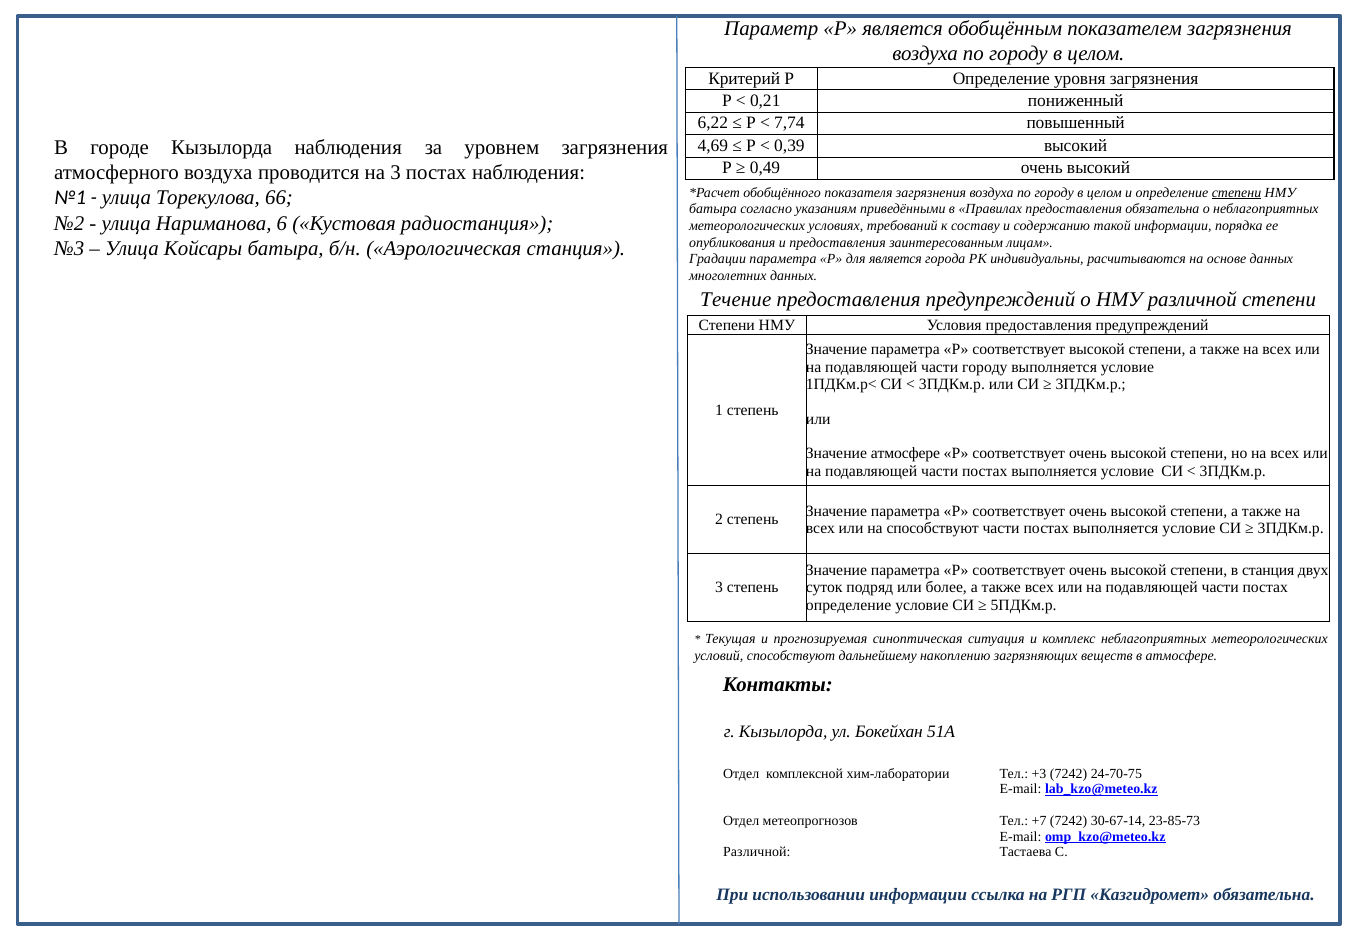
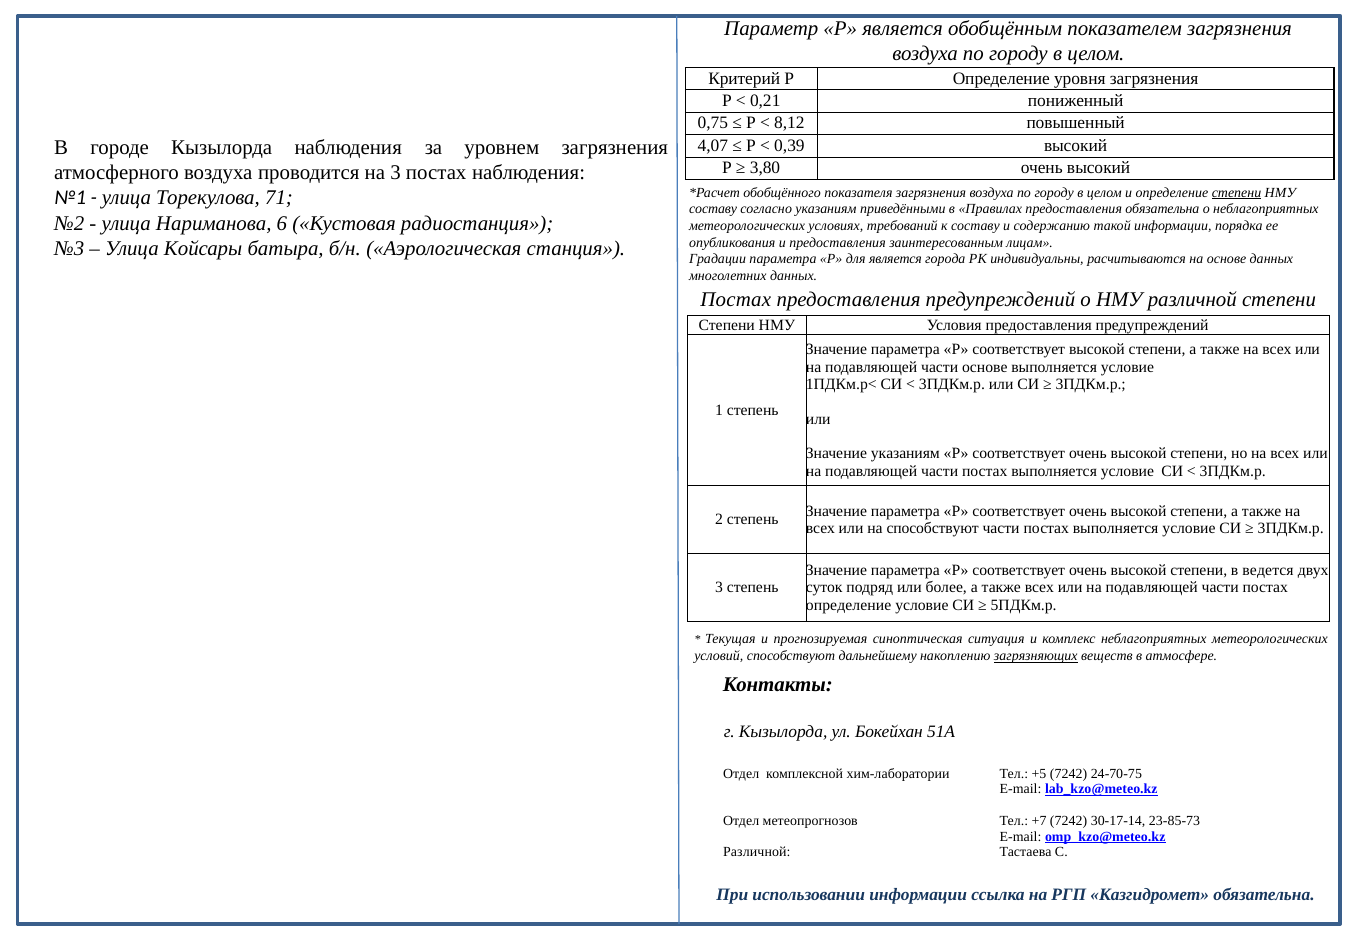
6,22: 6,22 -> 0,75
7,74: 7,74 -> 8,12
4,69: 4,69 -> 4,07
0,49: 0,49 -> 3,80
66: 66 -> 71
батыра at (713, 209): батыра -> составу
Течение at (736, 300): Течение -> Постах
части городу: городу -> основе
Значение атмосфере: атмосфере -> указаниям
в станция: станция -> ведется
загрязняющих underline: none -> present
+3: +3 -> +5
30-67-14: 30-67-14 -> 30-17-14
